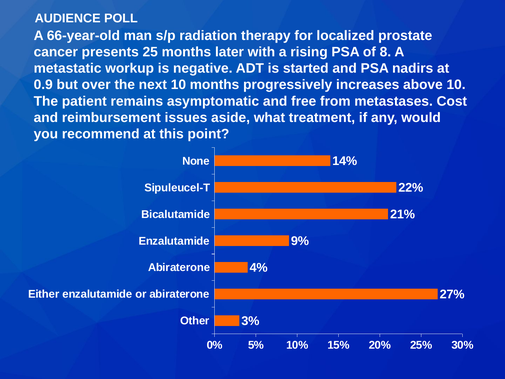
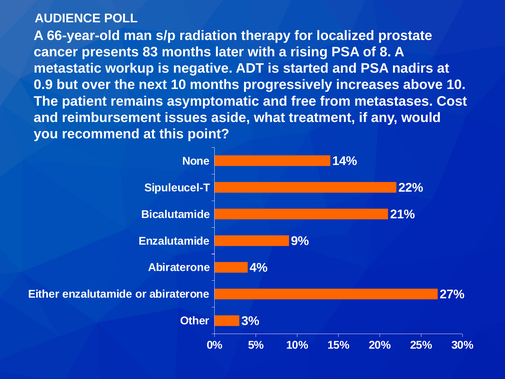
25: 25 -> 83
